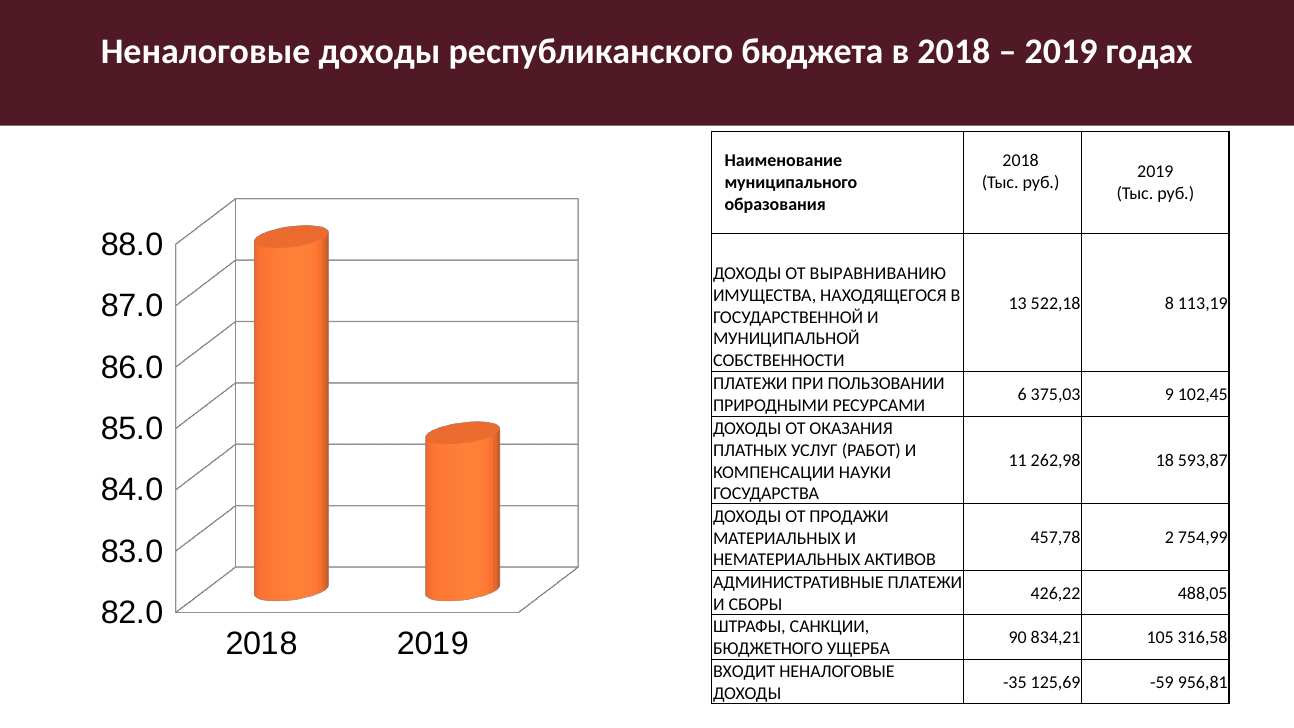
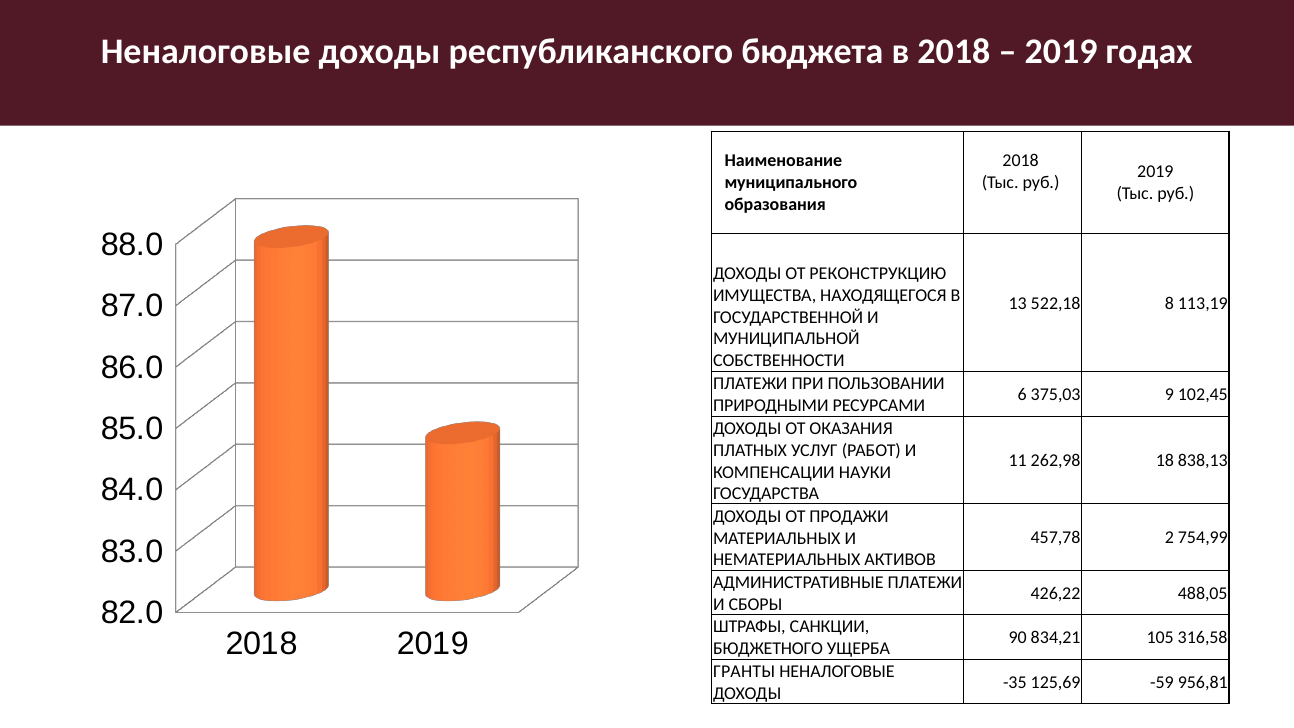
ВЫРАВНИВАНИЮ: ВЫРАВНИВАНИЮ -> РЕКОНСТРУКЦИЮ
593,87: 593,87 -> 838,13
ВХОДИТ: ВХОДИТ -> ГРАНТЫ
